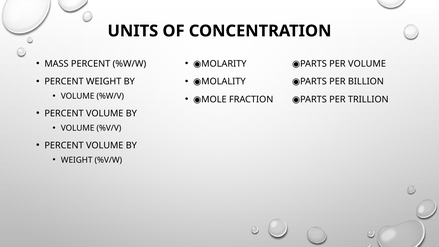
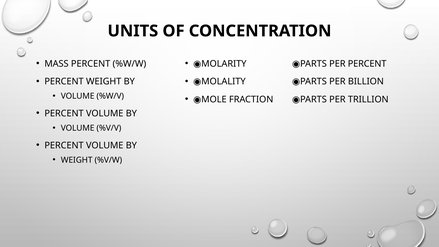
PER VOLUME: VOLUME -> PERCENT
